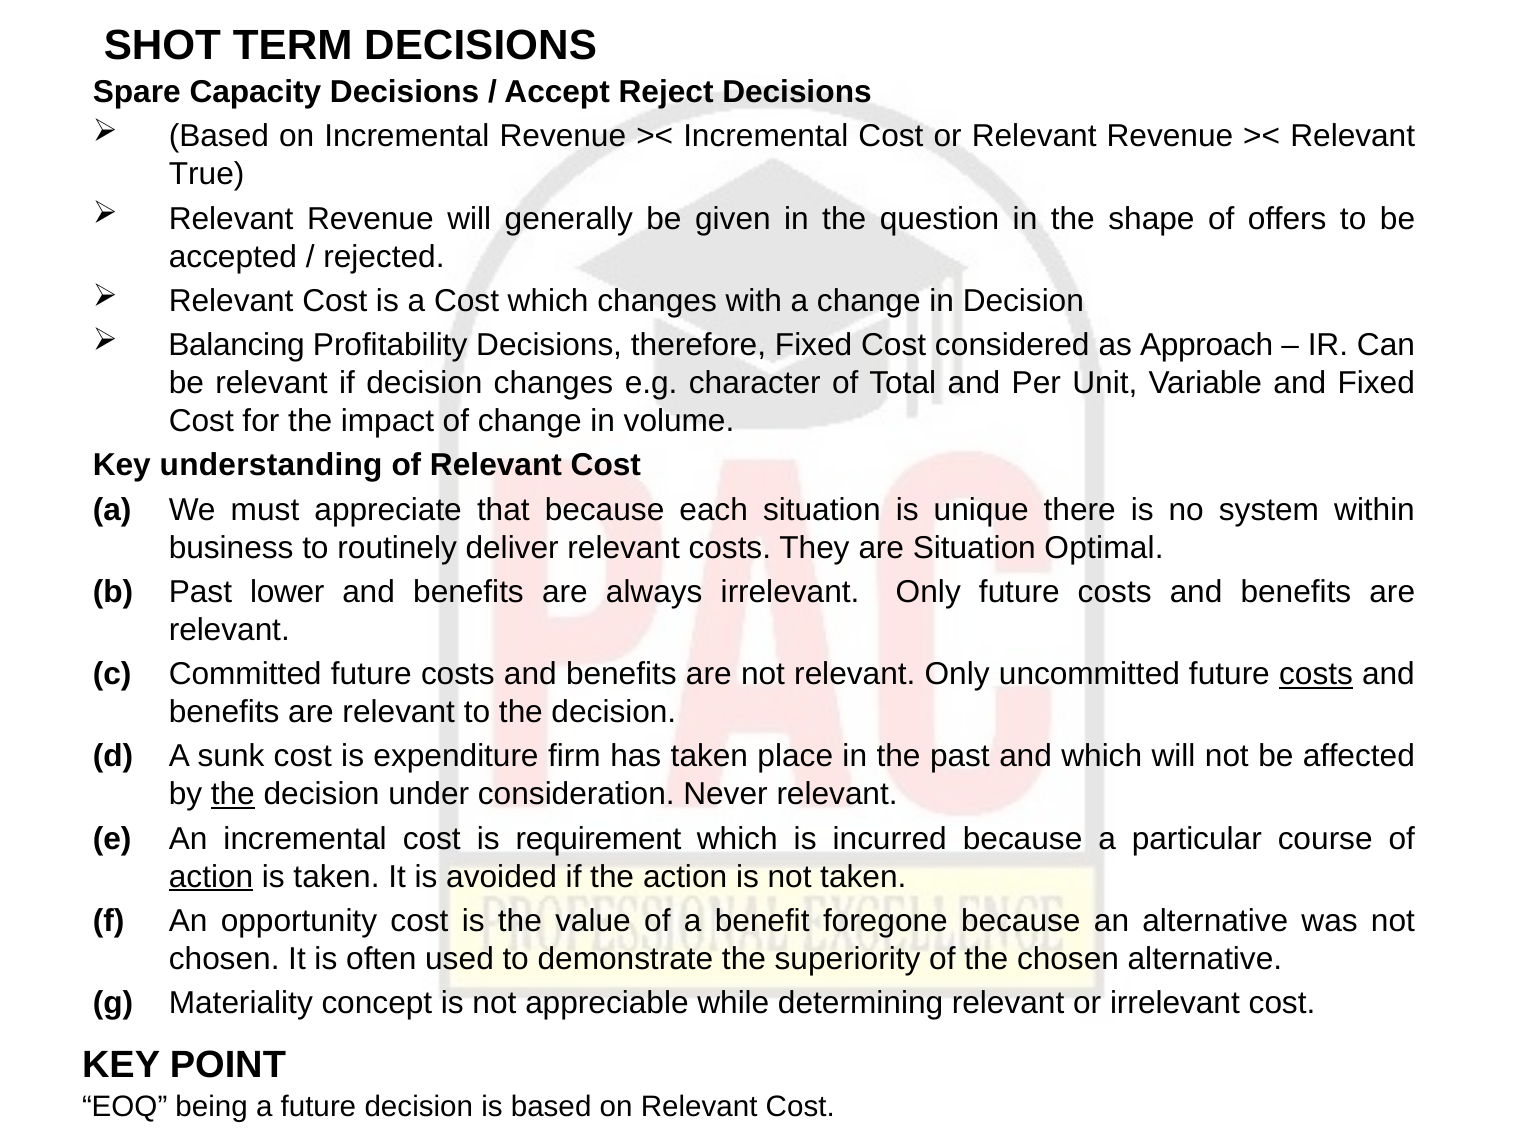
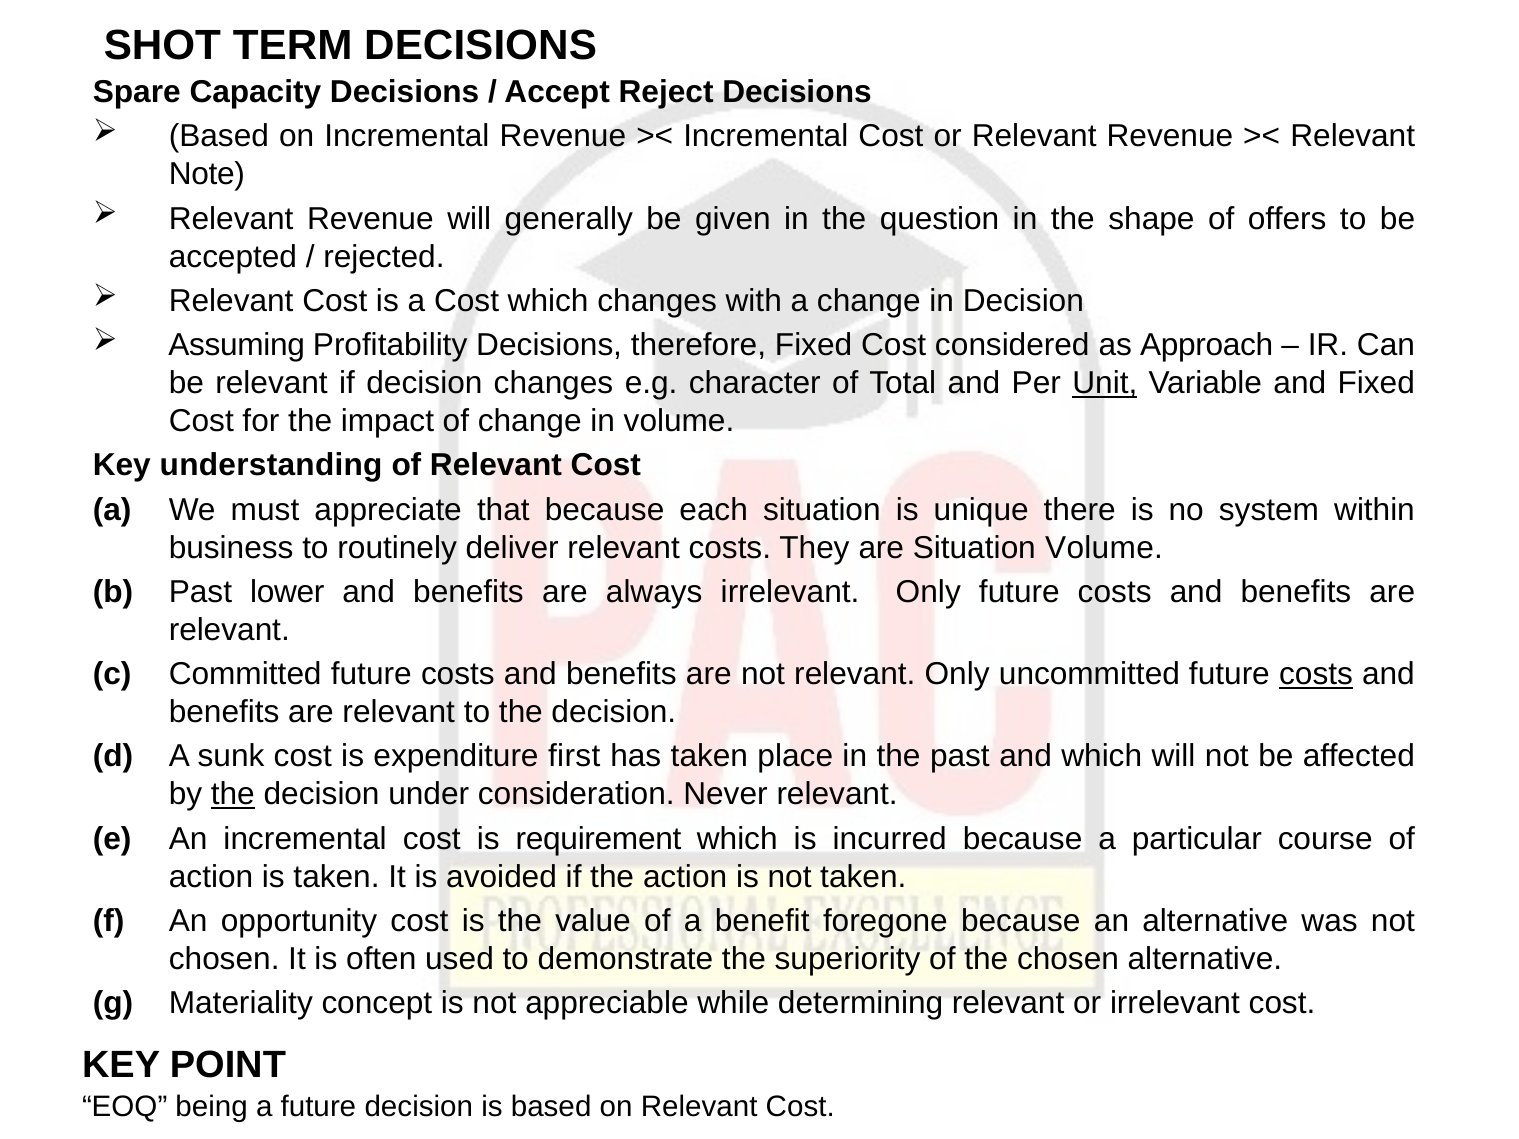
True: True -> Note
Balancing: Balancing -> Assuming
Unit underline: none -> present
Situation Optimal: Optimal -> Volume
firm: firm -> first
action at (211, 877) underline: present -> none
